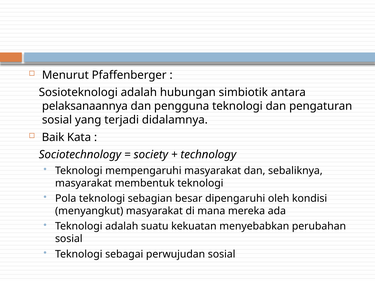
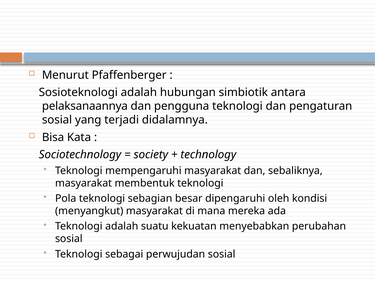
Baik: Baik -> Bisa
